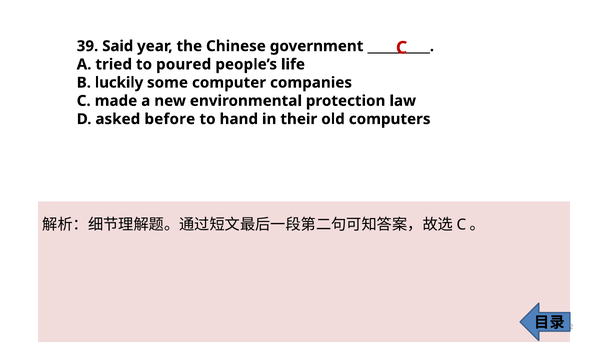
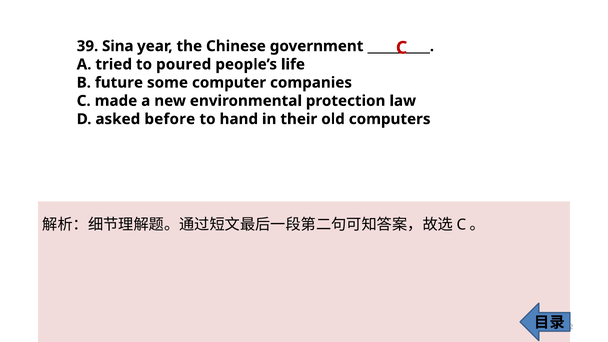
Said: Said -> Sina
luckily: luckily -> future
